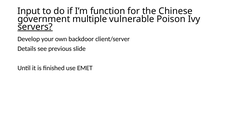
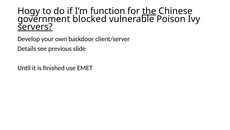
Input: Input -> Hogy
the underline: none -> present
multiple: multiple -> blocked
